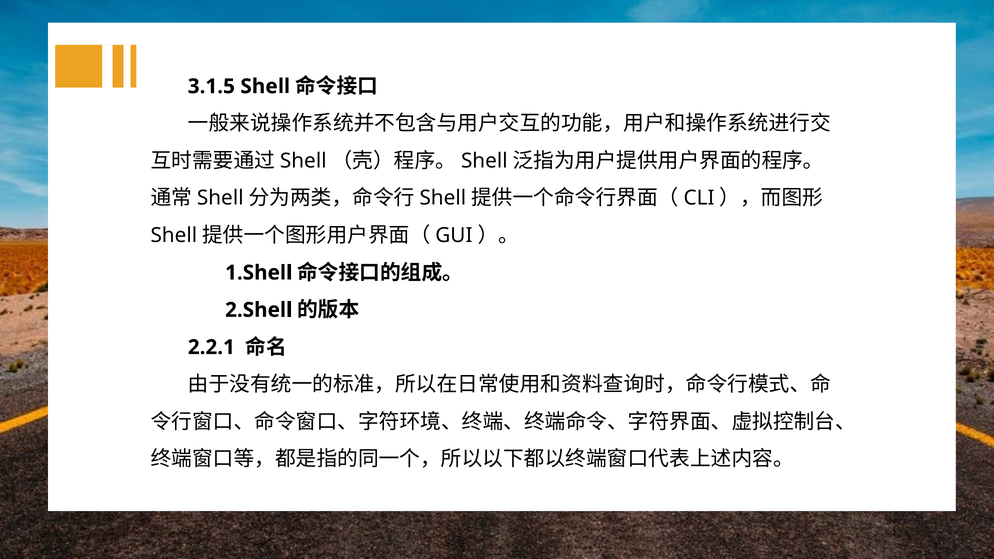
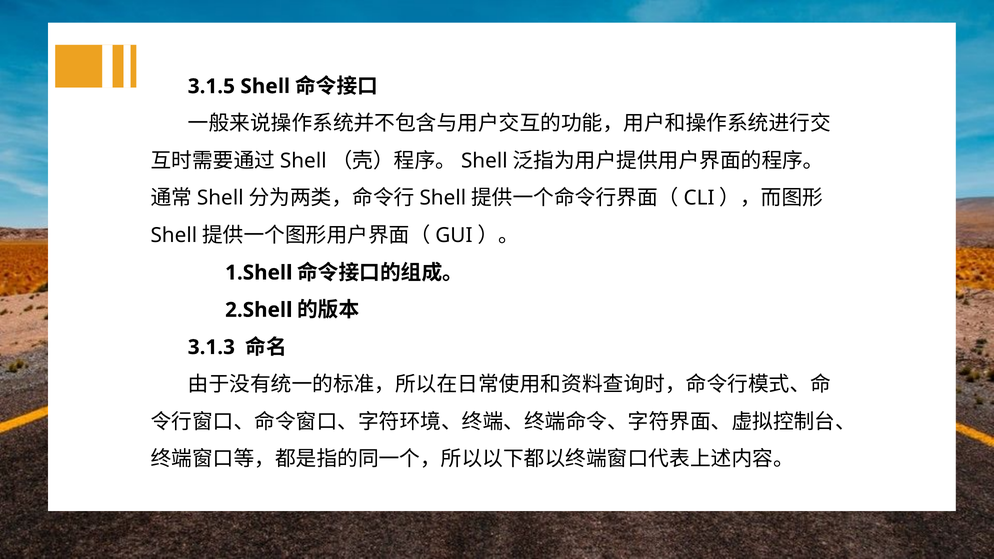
2.2.1: 2.2.1 -> 3.1.3
